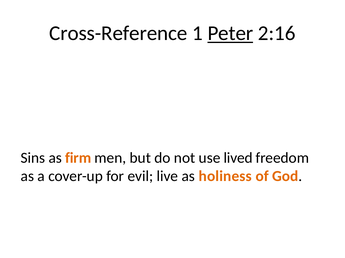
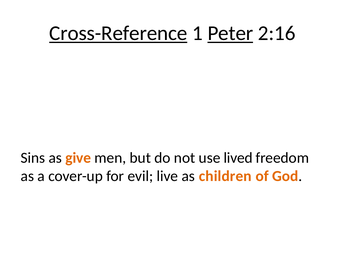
Cross-Reference underline: none -> present
firm: firm -> give
holiness: holiness -> children
